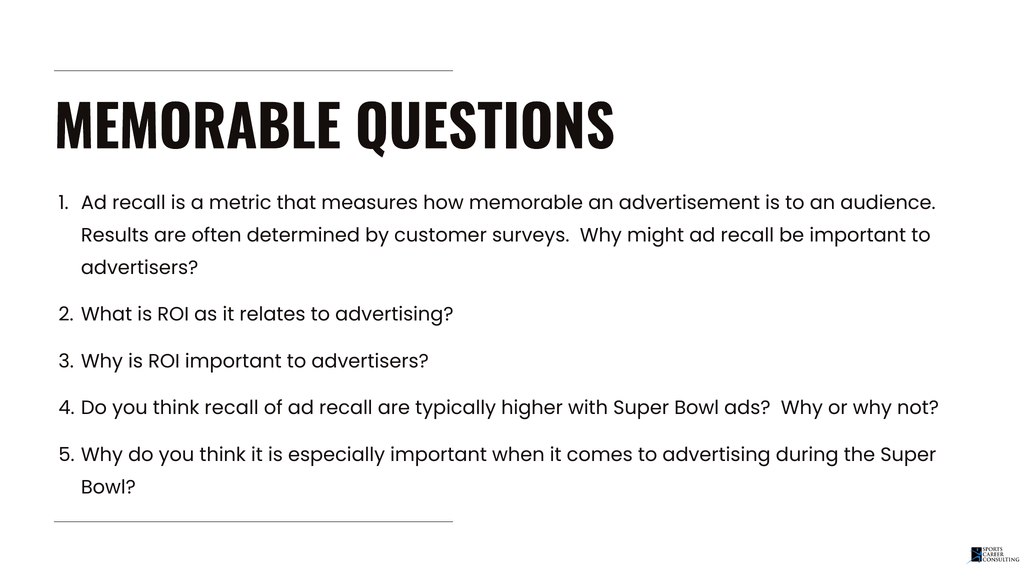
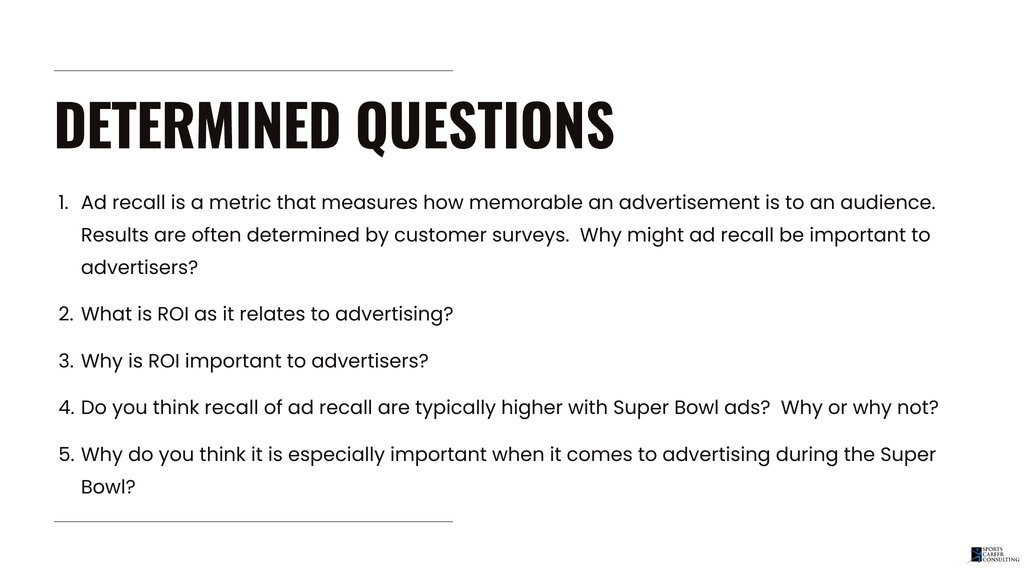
MEMORABLE at (197, 130): MEMORABLE -> DETERMINED
